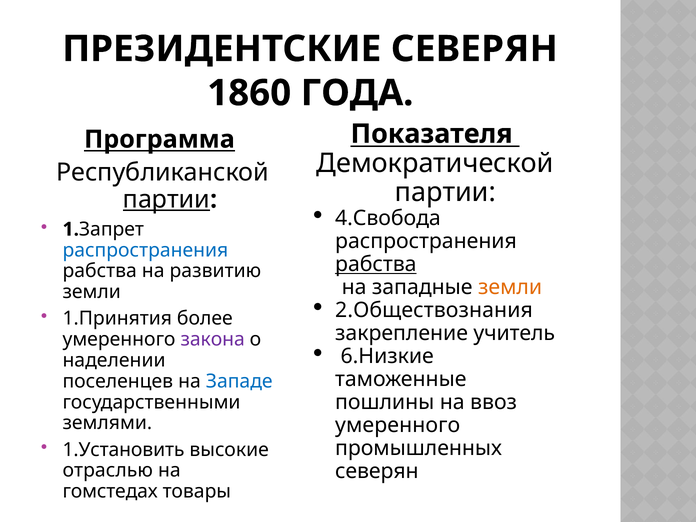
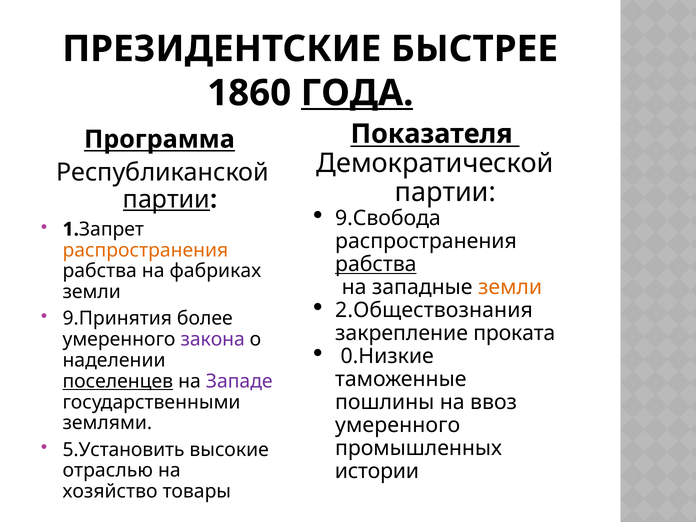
ПРЕЗИДЕНТСКИЕ СЕВЕРЯН: СЕВЕРЯН -> БЫСТРЕЕ
ГОДА underline: none -> present
4.Свобода: 4.Свобода -> 9.Свобода
распространения at (145, 250) colour: blue -> orange
развитию: развитию -> фабриках
1.Принятия: 1.Принятия -> 9.Принятия
учитель: учитель -> проката
6.Низкие: 6.Низкие -> 0.Низкие
поселенцев underline: none -> present
Западе colour: blue -> purple
1.Установить: 1.Установить -> 5.Установить
северян at (377, 471): северян -> истории
гомстедах: гомстедах -> хозяйство
